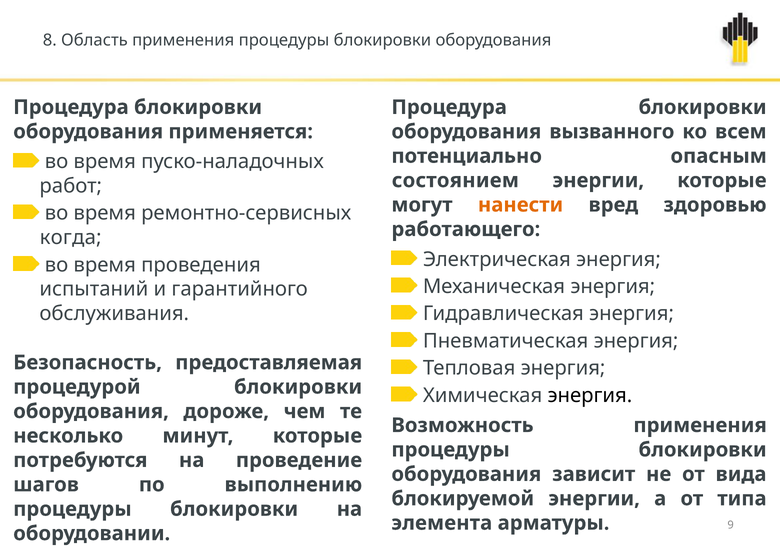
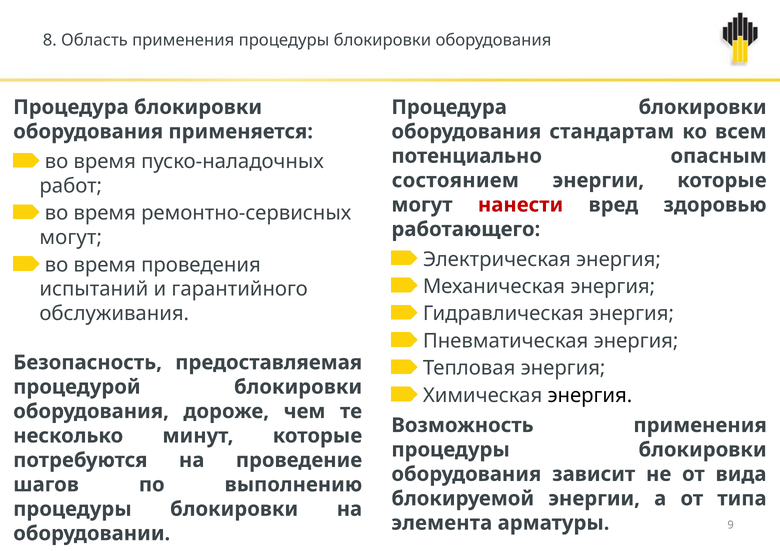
вызванного: вызванного -> стандартам
нанести colour: orange -> red
когда at (71, 238): когда -> могут
